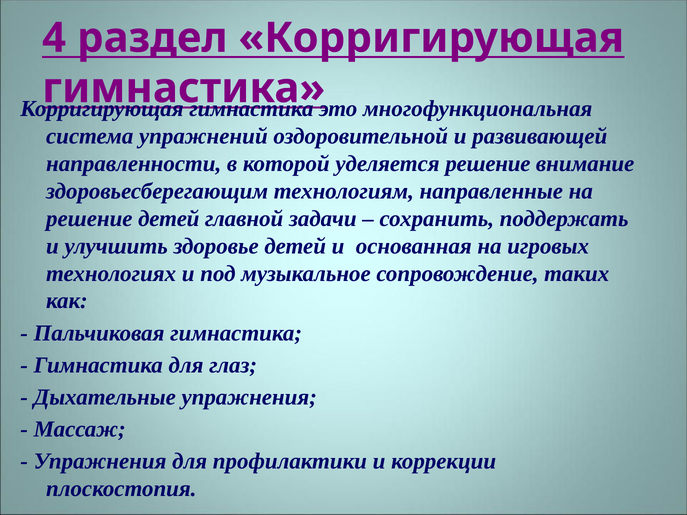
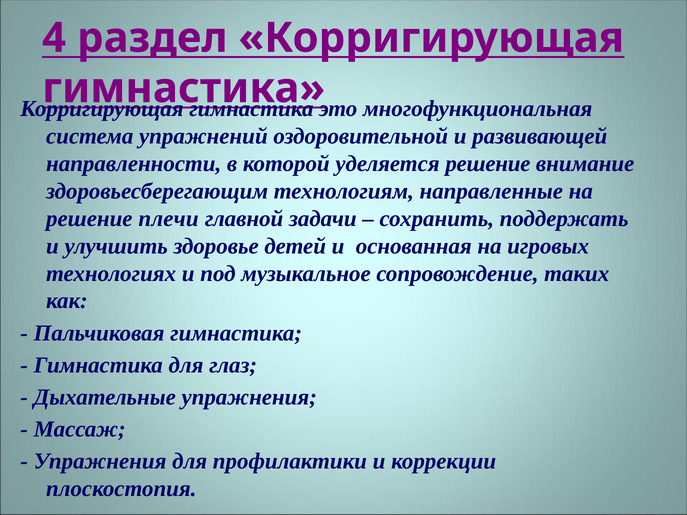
решение детей: детей -> плечи
